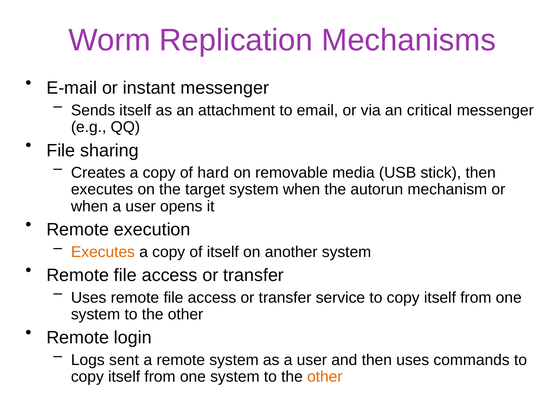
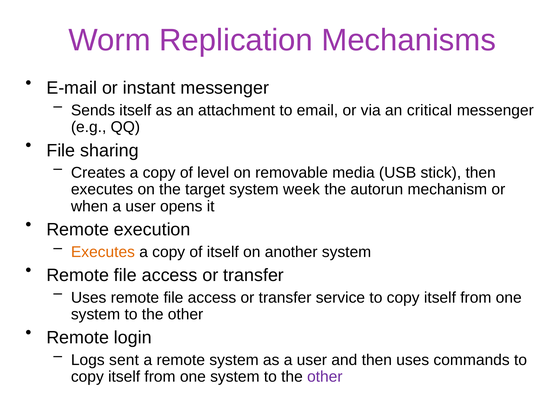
hard: hard -> level
system when: when -> week
other at (325, 377) colour: orange -> purple
